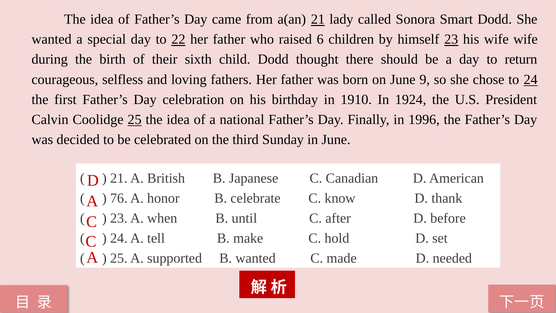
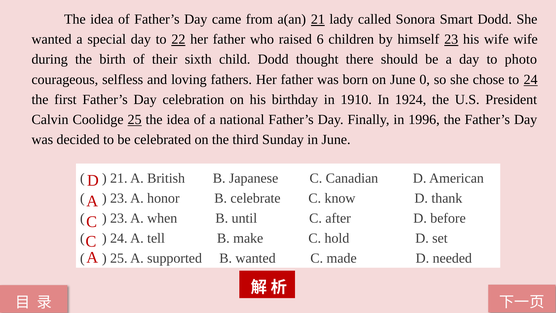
return: return -> photo
9: 9 -> 0
76 at (119, 198): 76 -> 23
